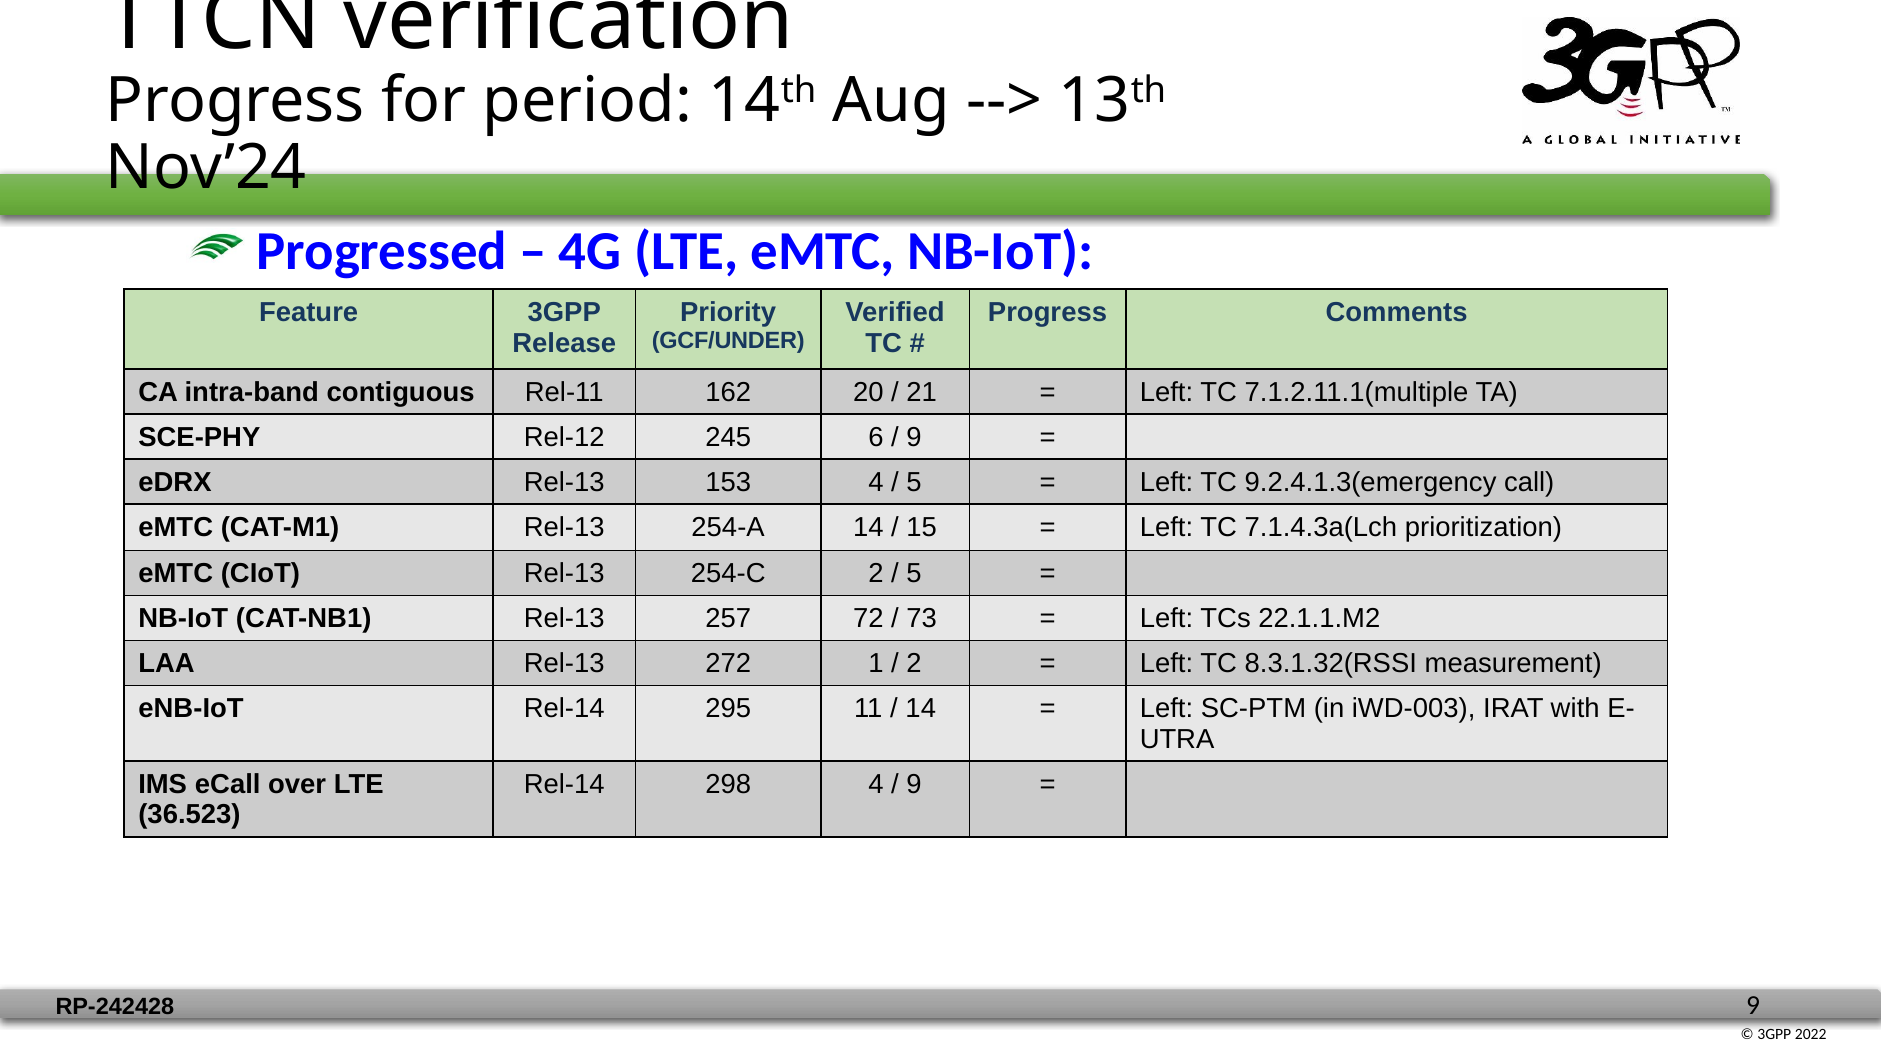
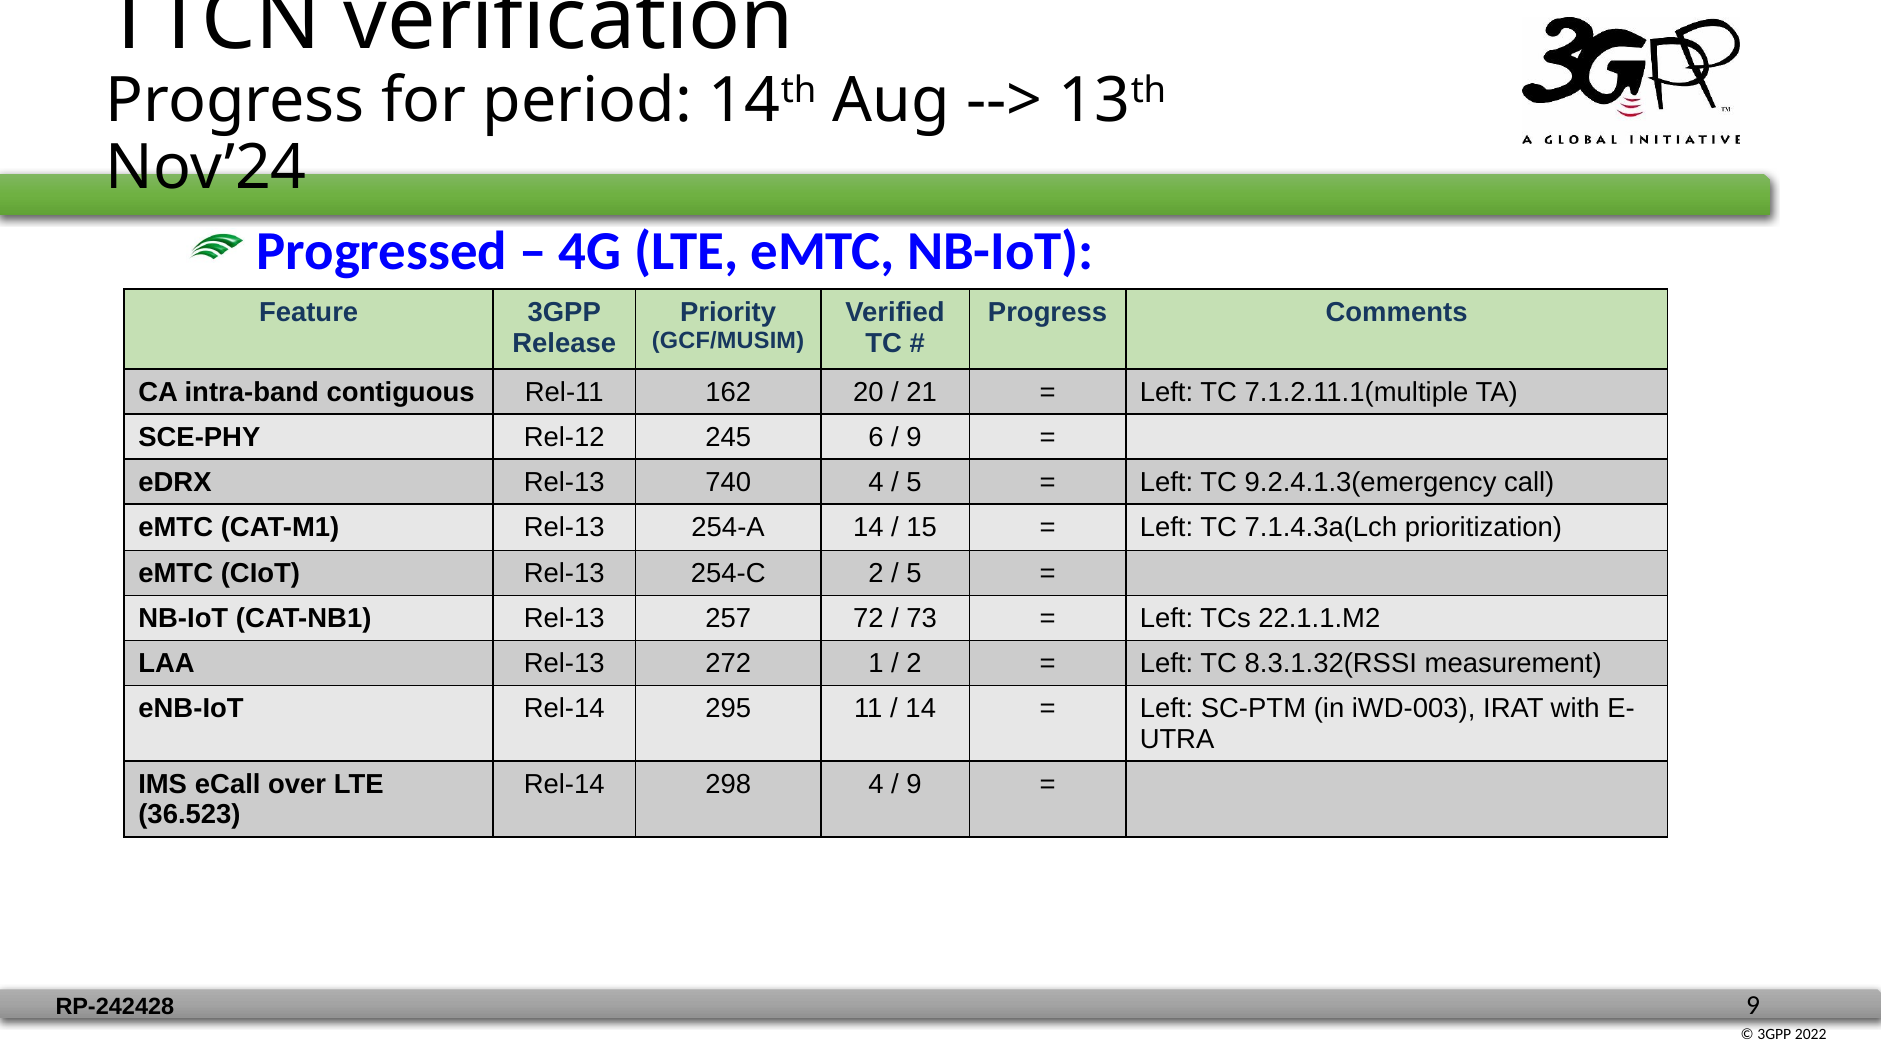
GCF/UNDER: GCF/UNDER -> GCF/MUSIM
153: 153 -> 740
